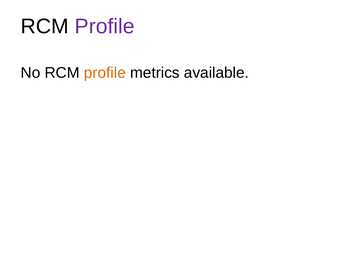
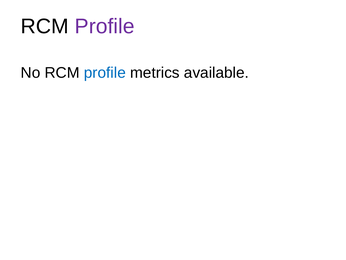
profile at (105, 73) colour: orange -> blue
